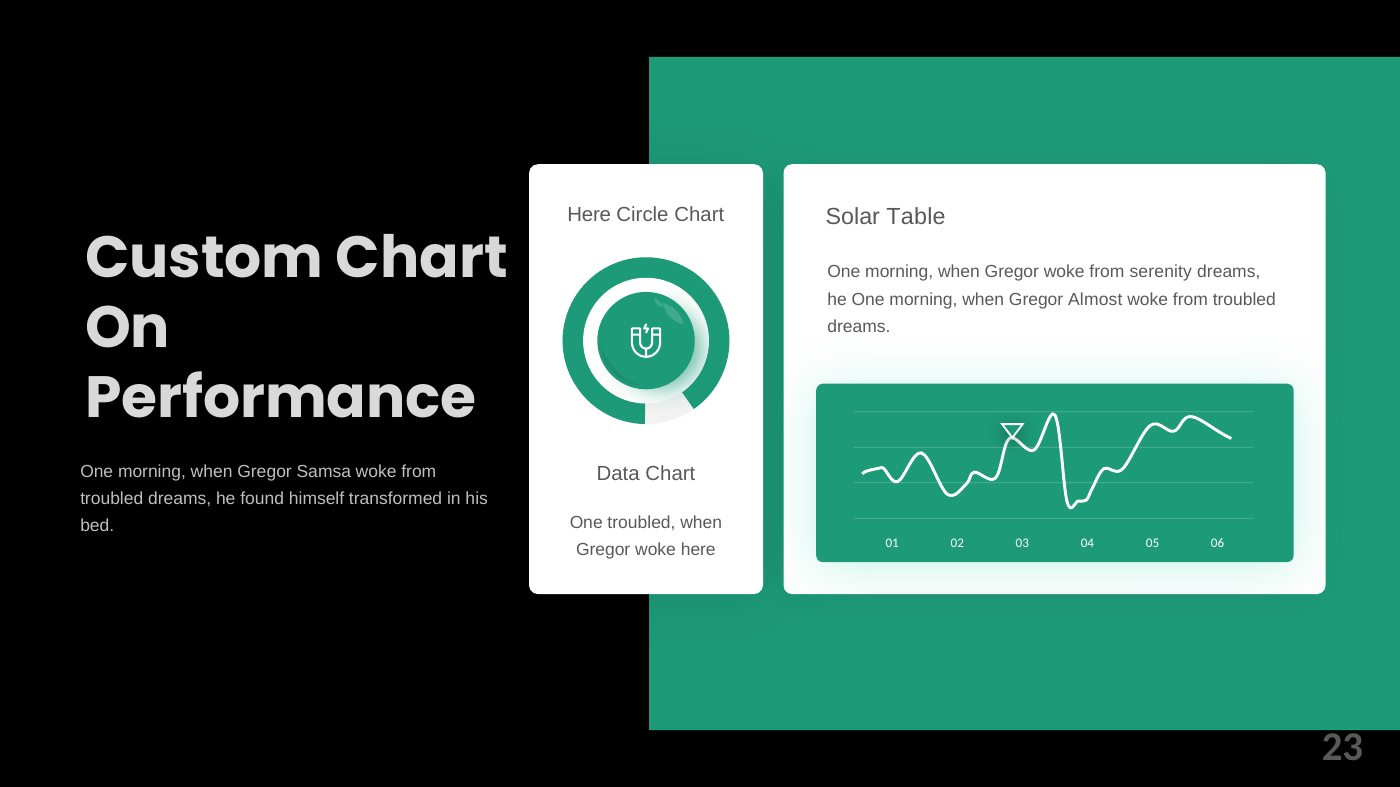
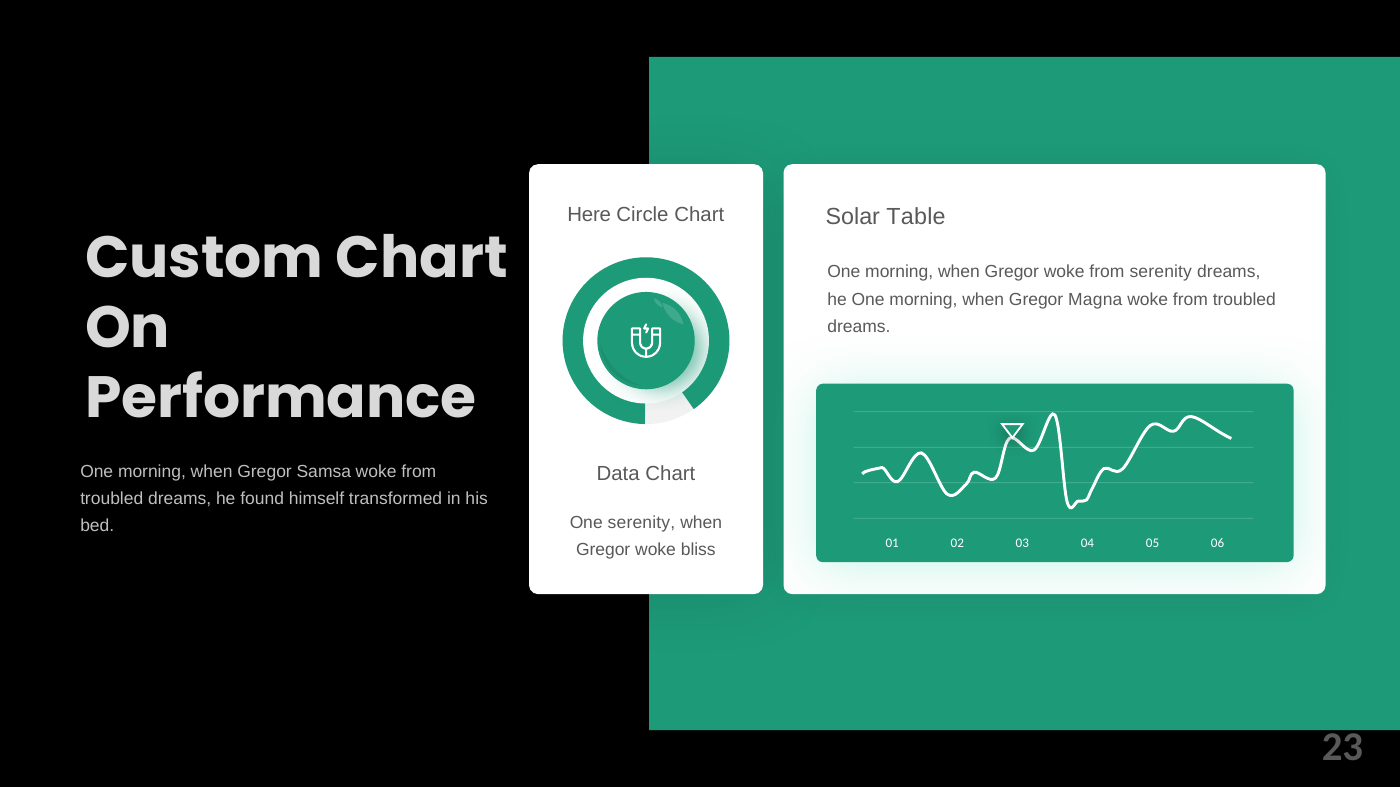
Almost: Almost -> Magna
One troubled: troubled -> serenity
woke here: here -> bliss
